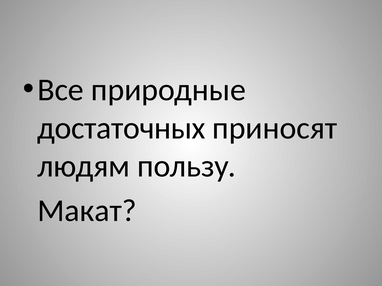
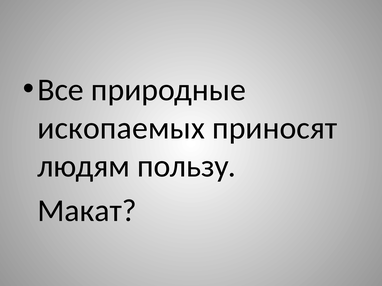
достаточных: достаточных -> ископаемых
